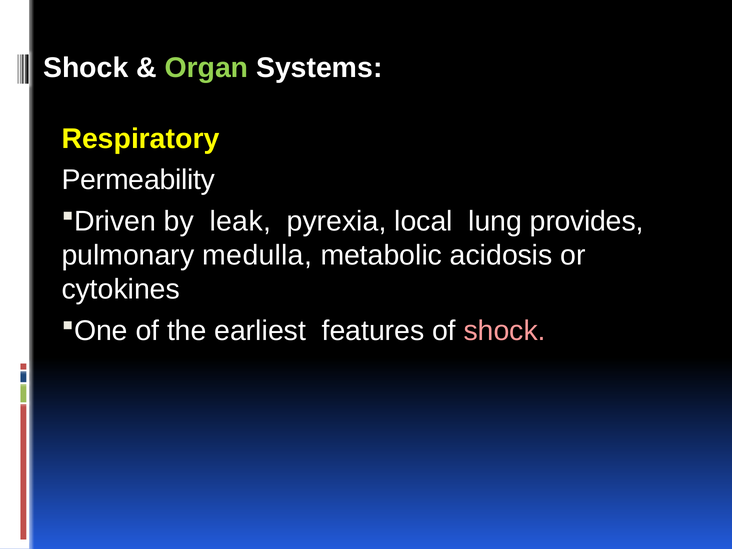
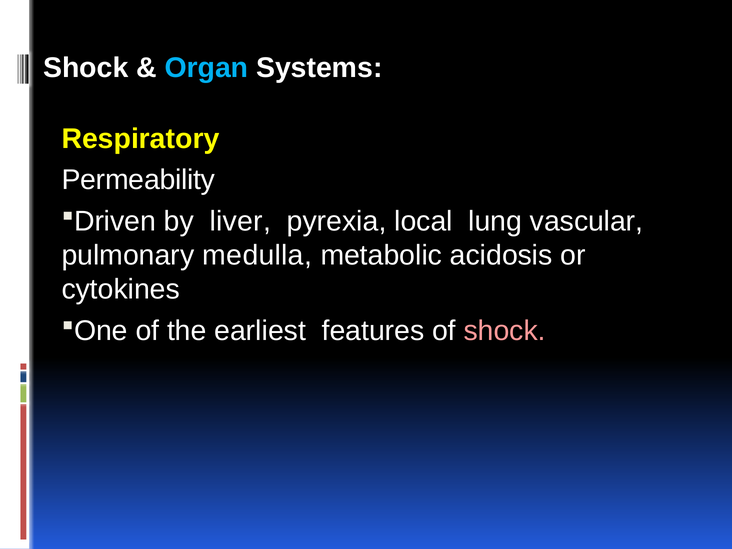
Organ colour: light green -> light blue
leak: leak -> liver
provides: provides -> vascular
